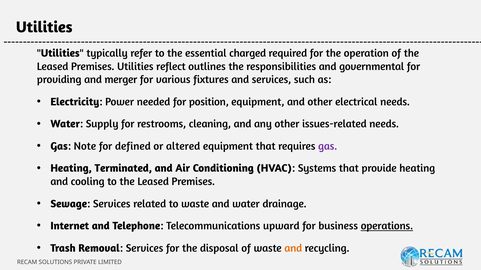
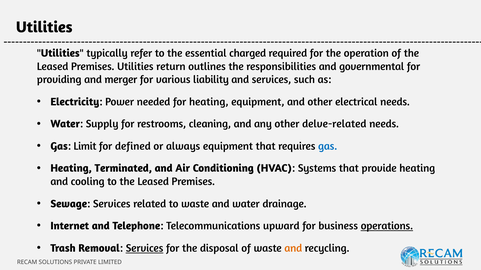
reflect: reflect -> return
fixtures: fixtures -> liability
for position: position -> heating
issues-related: issues-related -> delve-related
Note: Note -> Limit
altered: altered -> always
gas at (328, 146) colour: purple -> blue
Services at (145, 249) underline: none -> present
